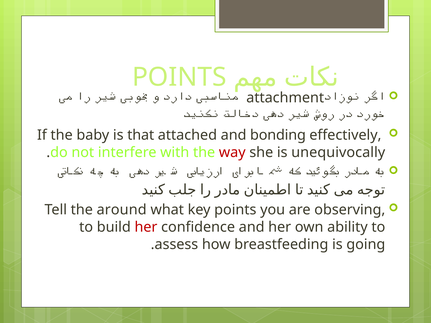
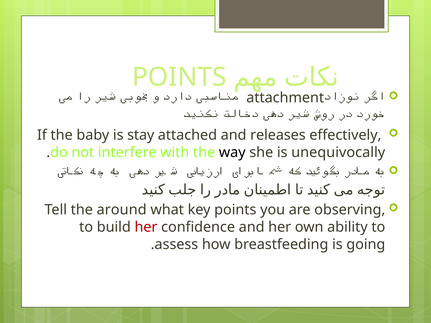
that: that -> stay
bonding: bonding -> releases
way colour: red -> black
